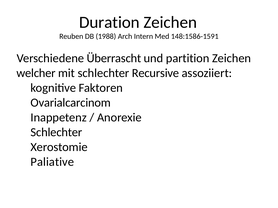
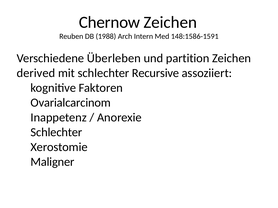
Duration: Duration -> Chernow
Überrascht: Überrascht -> Überleben
welcher: welcher -> derived
Paliative: Paliative -> Maligner
